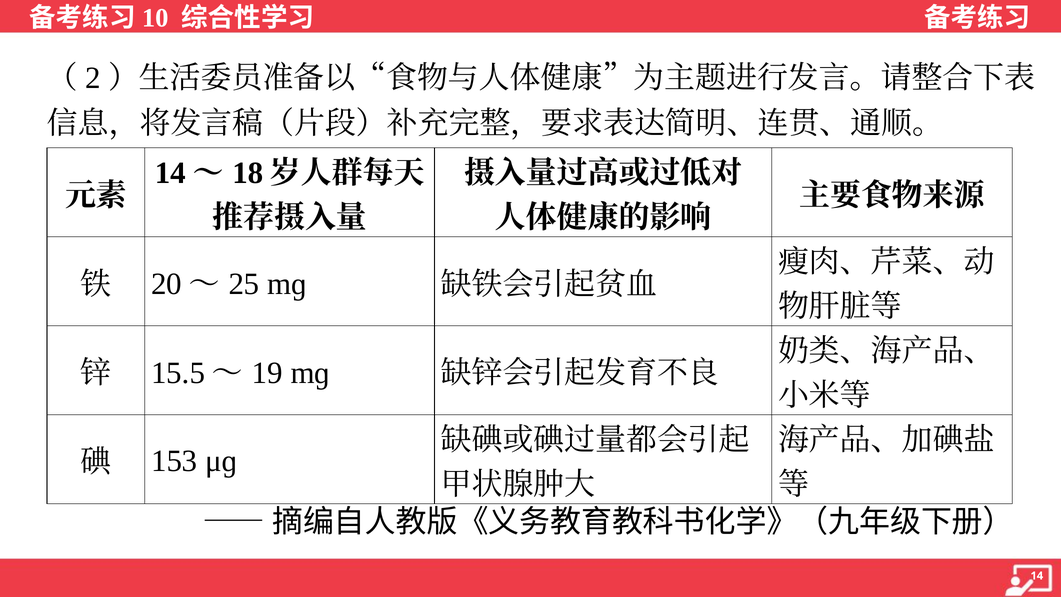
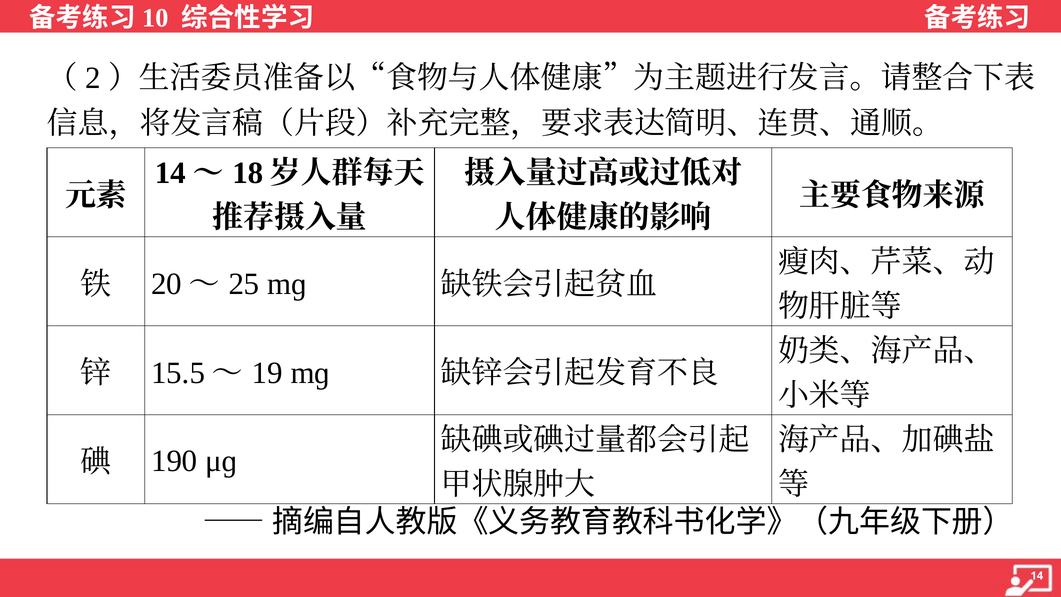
153: 153 -> 190
